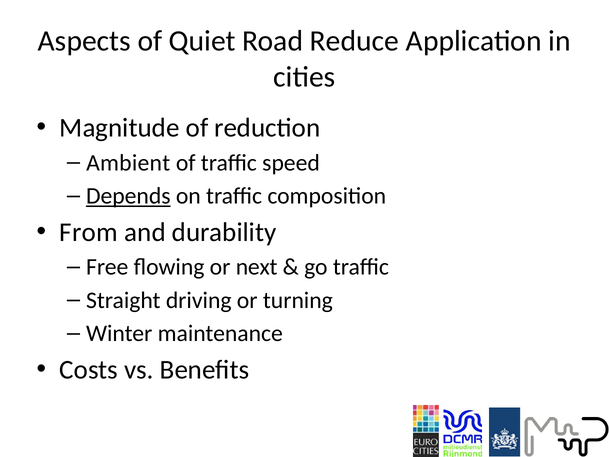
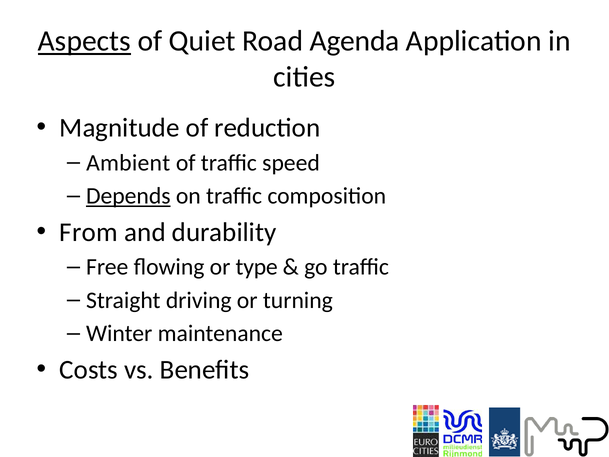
Aspects underline: none -> present
Reduce: Reduce -> Agenda
next: next -> type
